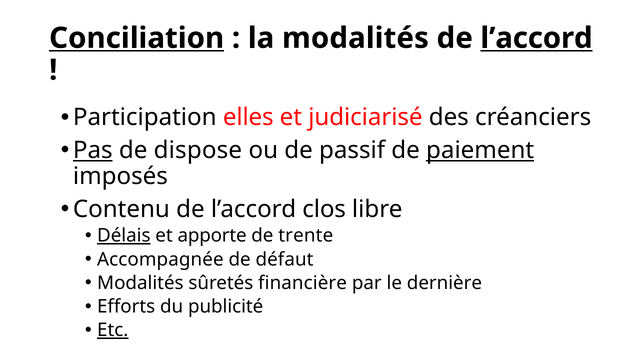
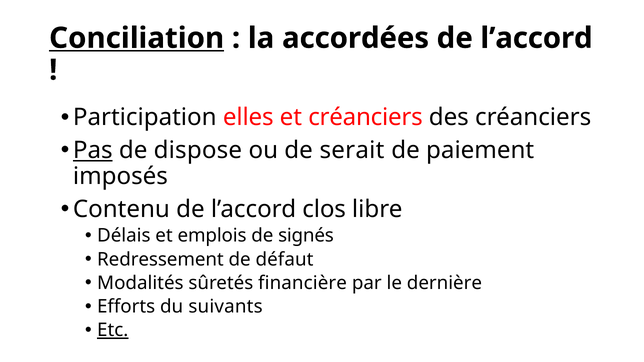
la modalités: modalités -> accordées
l’accord at (537, 38) underline: present -> none
et judiciarisé: judiciarisé -> créanciers
passif: passif -> serait
paiement underline: present -> none
Délais underline: present -> none
apporte: apporte -> emplois
trente: trente -> signés
Accompagnée: Accompagnée -> Redressement
publicité: publicité -> suivants
